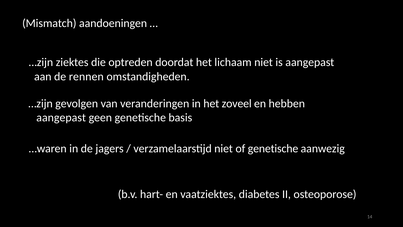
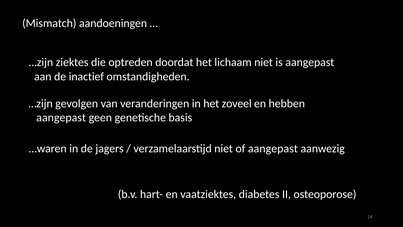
rennen: rennen -> inactief
of genetische: genetische -> aangepast
